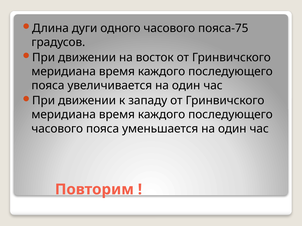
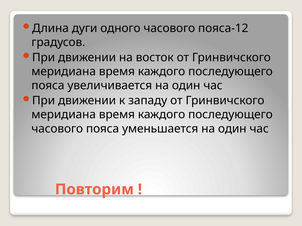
пояса-75: пояса-75 -> пояса-12
